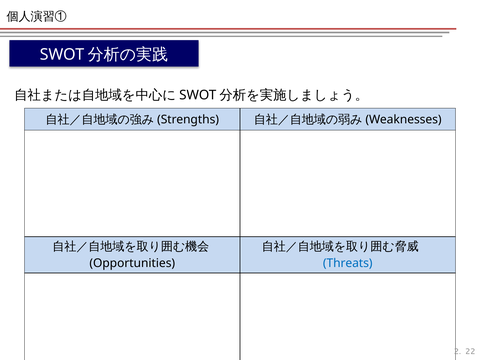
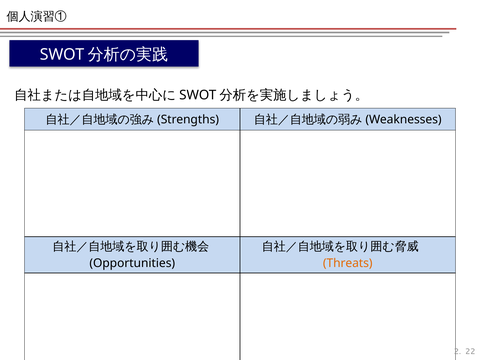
Threats colour: blue -> orange
